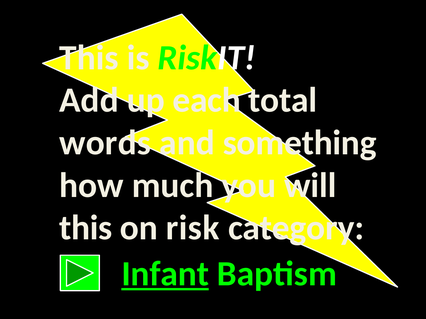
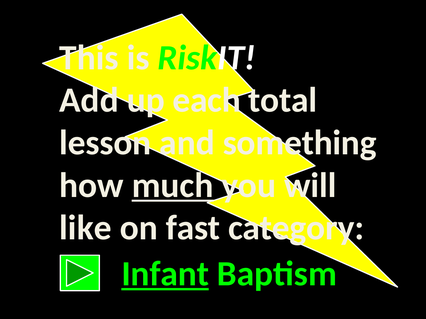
words: words -> lesson
much underline: none -> present
this at (86, 228): this -> like
risk: risk -> fast
